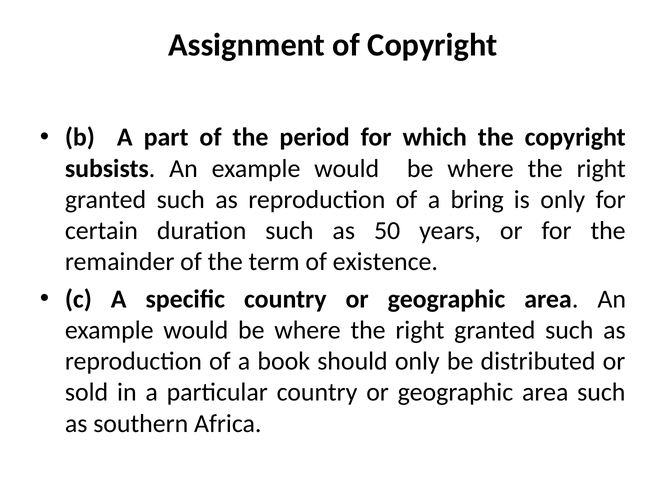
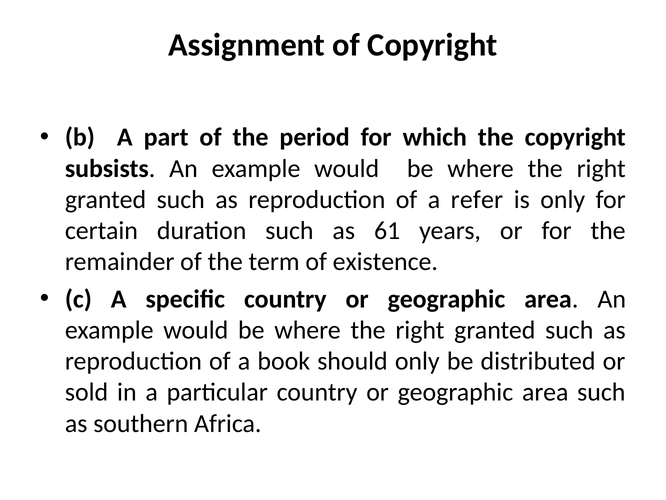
bring: bring -> refer
50: 50 -> 61
